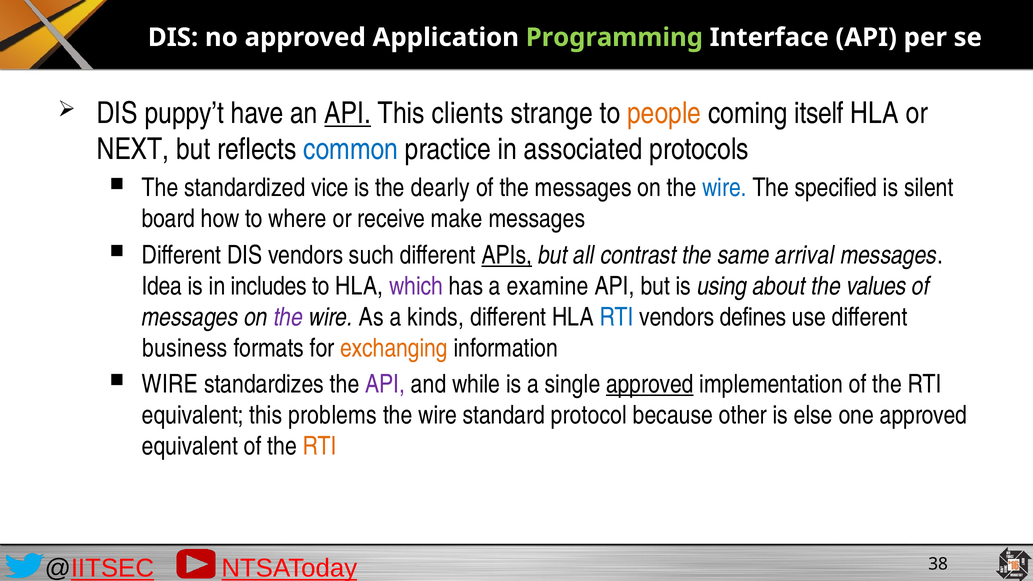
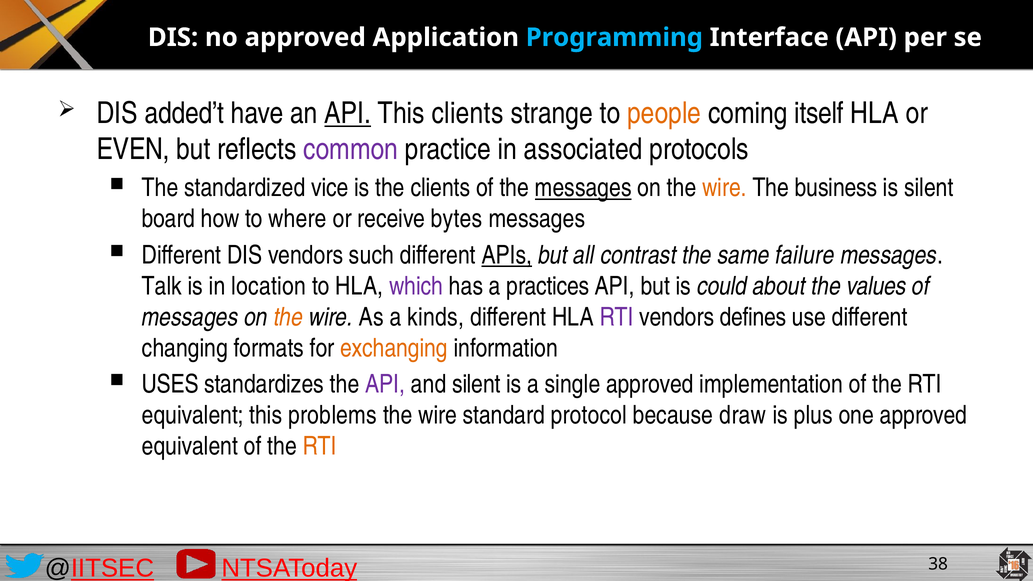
Programming colour: light green -> light blue
puppy’t: puppy’t -> added’t
NEXT: NEXT -> EVEN
common colour: blue -> purple
the dearly: dearly -> clients
messages at (583, 188) underline: none -> present
wire at (725, 188) colour: blue -> orange
specified: specified -> business
make: make -> bytes
arrival: arrival -> failure
Idea: Idea -> Talk
includes: includes -> location
examine: examine -> practices
using: using -> could
the at (288, 317) colour: purple -> orange
RTI at (617, 317) colour: blue -> purple
business: business -> changing
WIRE at (170, 384): WIRE -> USES
and while: while -> silent
approved at (650, 384) underline: present -> none
other: other -> draw
else: else -> plus
